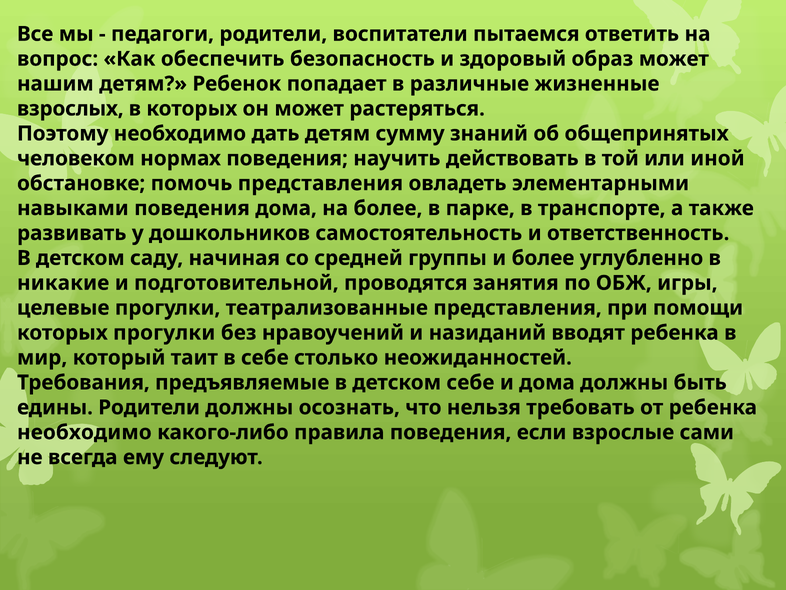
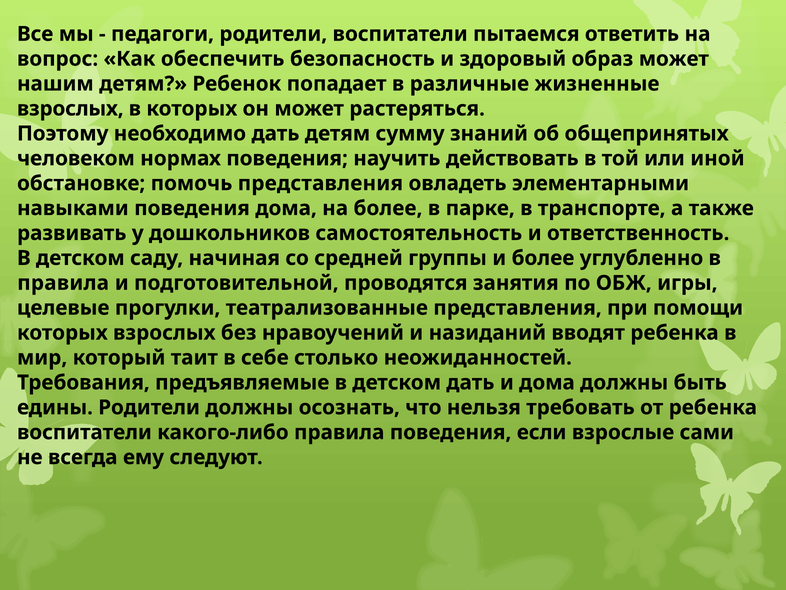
никакие at (63, 283): никакие -> правила
которых прогулки: прогулки -> взрослых
детском себе: себе -> дать
необходимо at (84, 432): необходимо -> воспитатели
